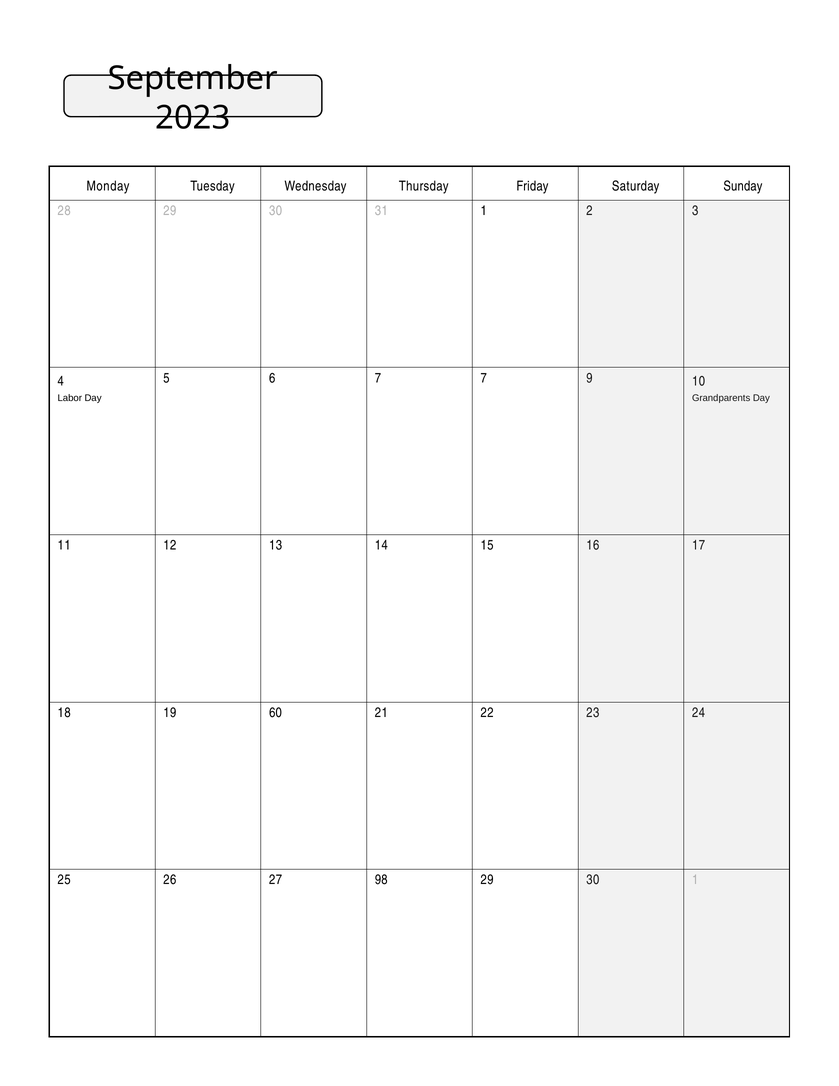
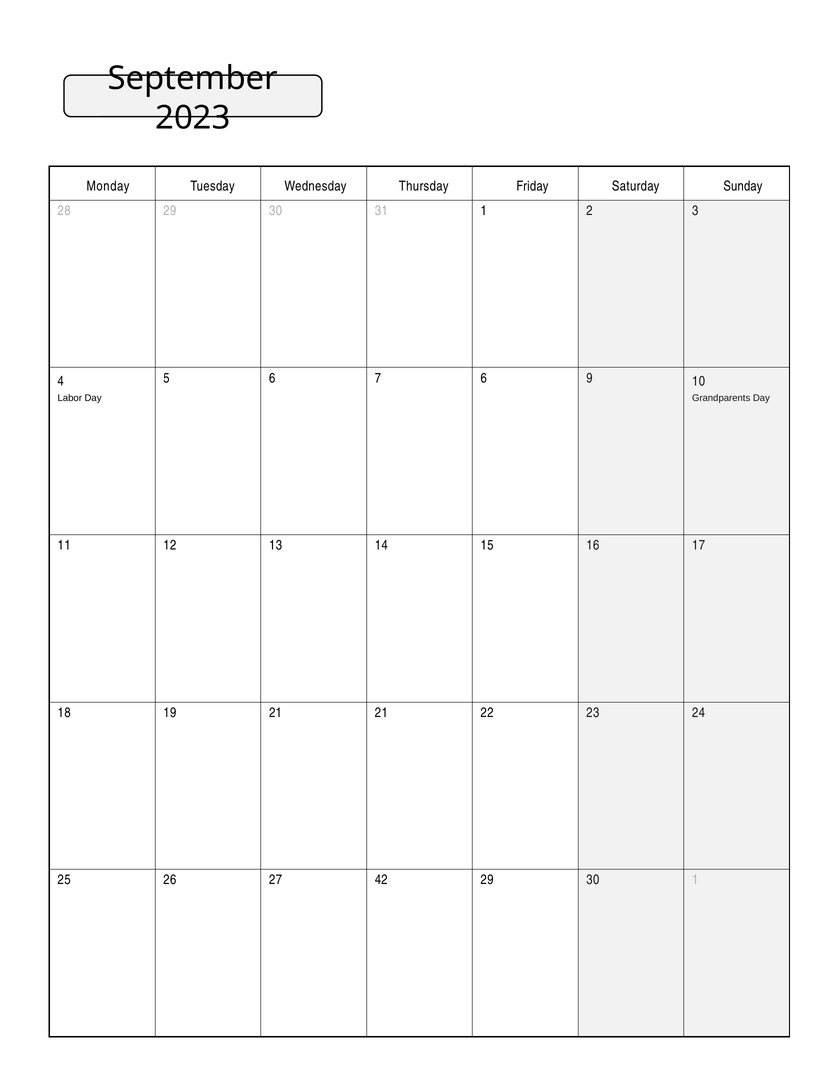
7 7: 7 -> 6
19 60: 60 -> 21
98: 98 -> 42
